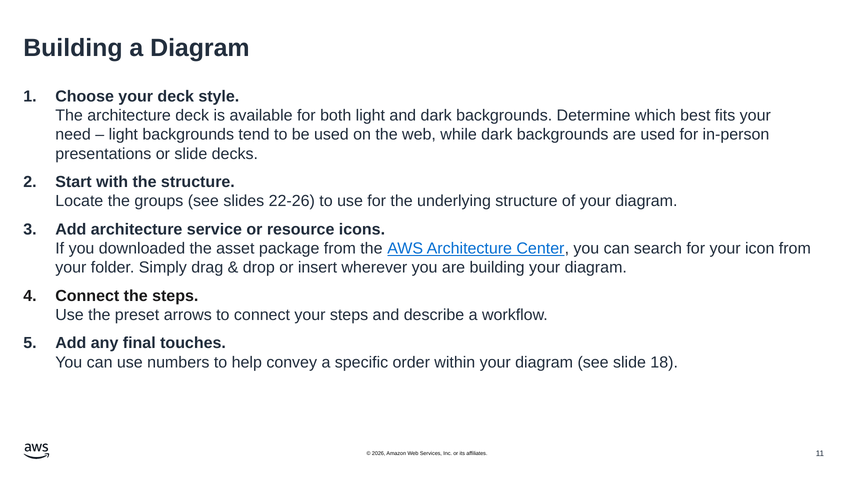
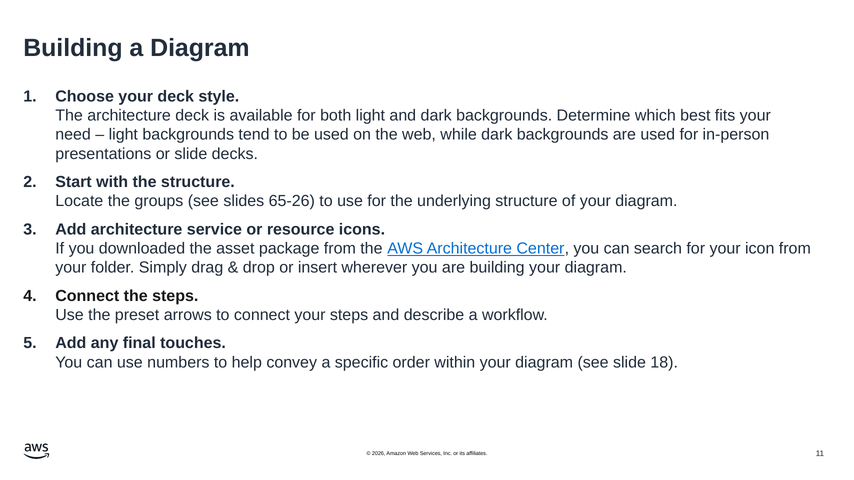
22-26: 22-26 -> 65-26
